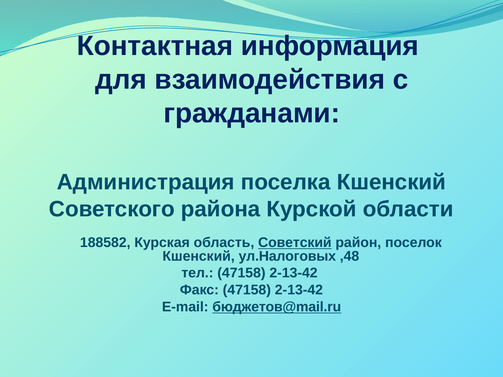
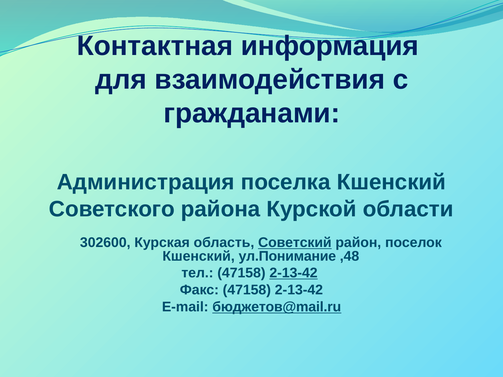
188582: 188582 -> 302600
ул.Налоговых: ул.Налоговых -> ул.Понимание
2-13-42 at (294, 273) underline: none -> present
